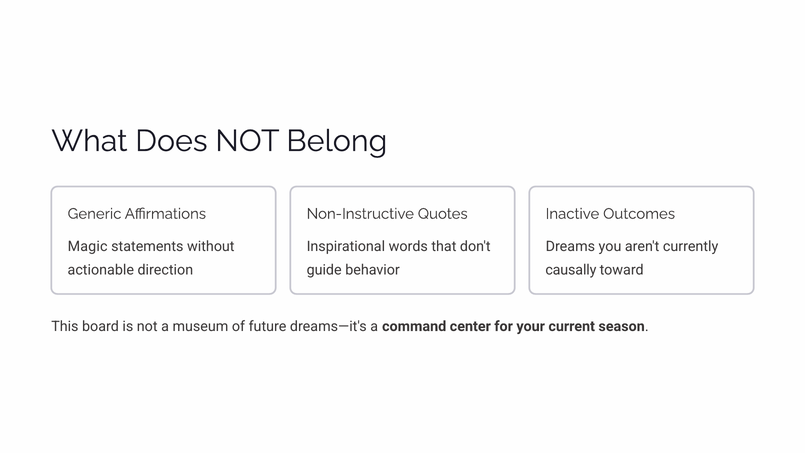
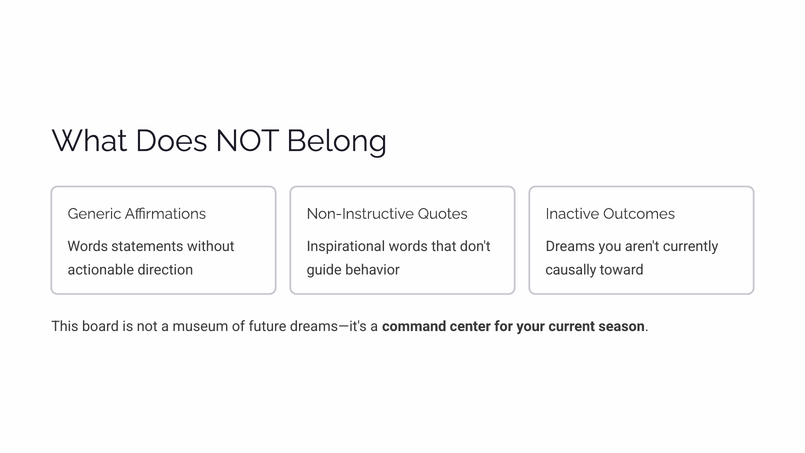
Magic at (88, 246): Magic -> Words
